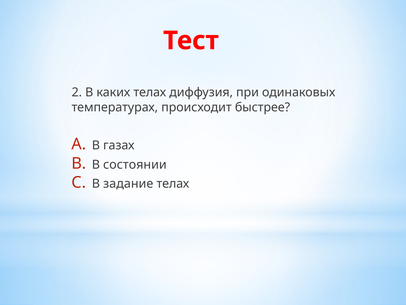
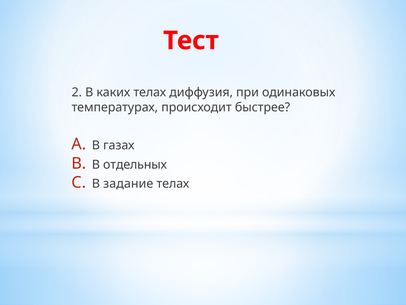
состоянии: состоянии -> отдельных
